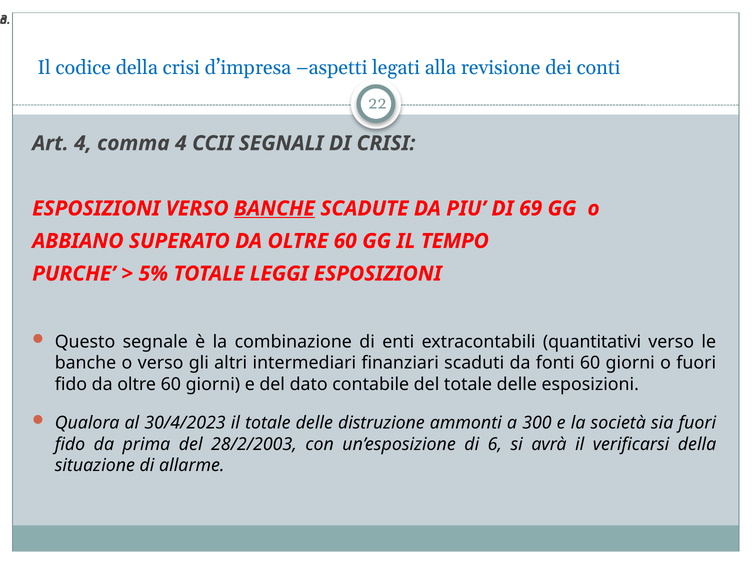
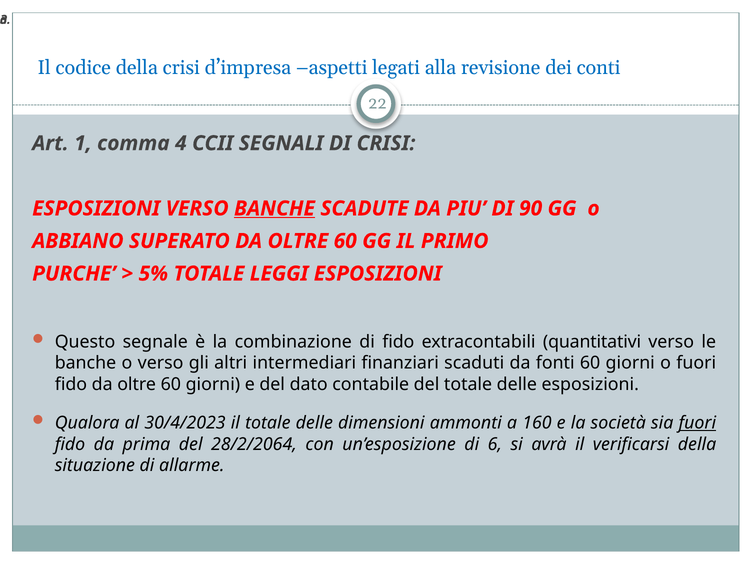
Art 4: 4 -> 1
69: 69 -> 90
TEMPO: TEMPO -> PRIMO
di enti: enti -> fido
distruzione: distruzione -> dimensioni
300: 300 -> 160
fuori at (697, 423) underline: none -> present
28/2/2003: 28/2/2003 -> 28/2/2064
